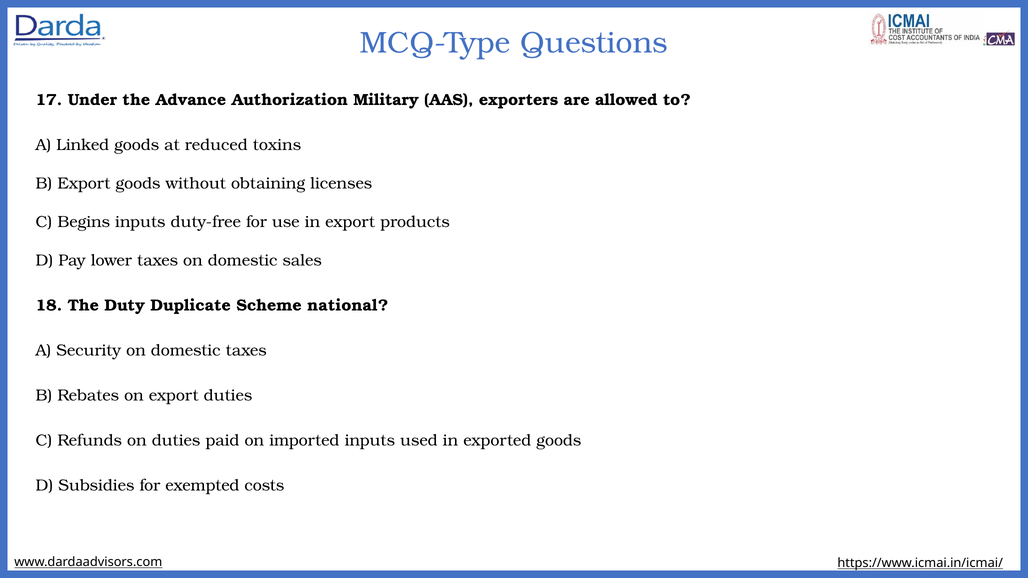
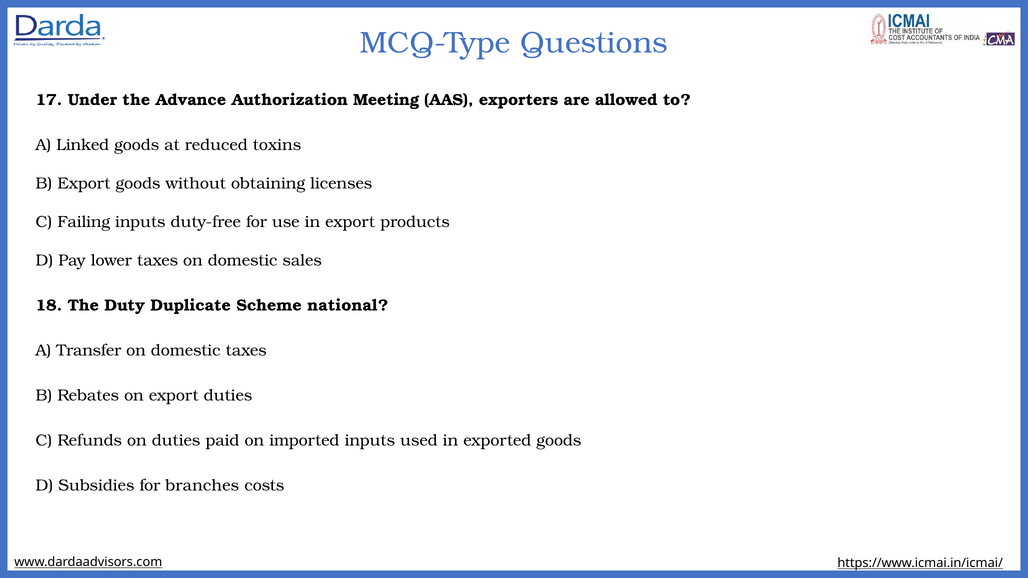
Military: Military -> Meeting
Begins: Begins -> Failing
Security: Security -> Transfer
exempted: exempted -> branches
